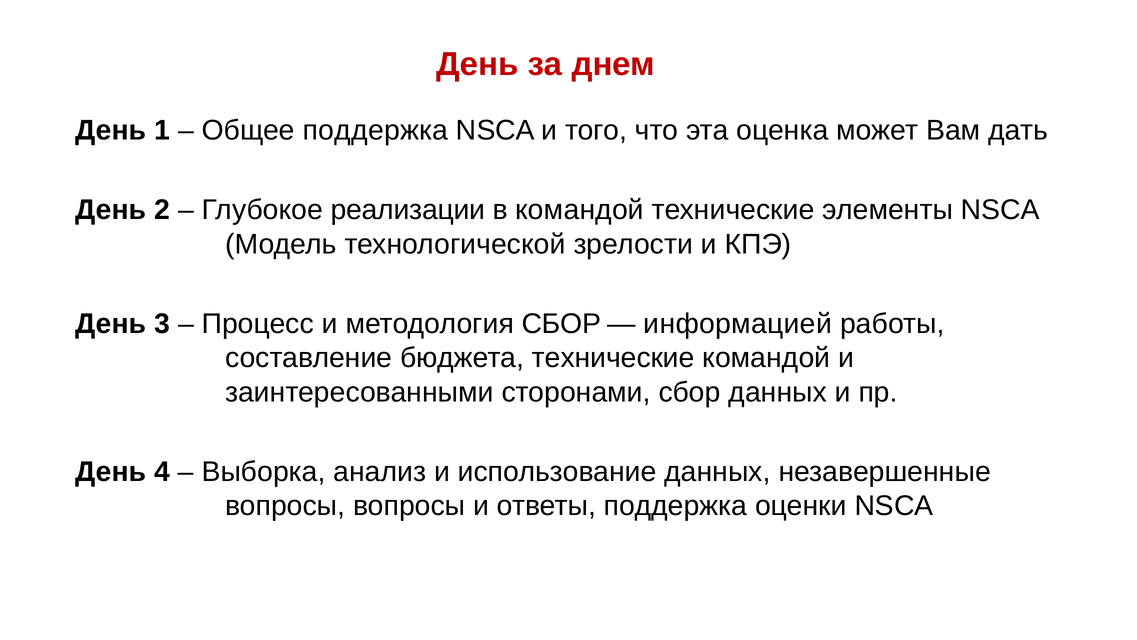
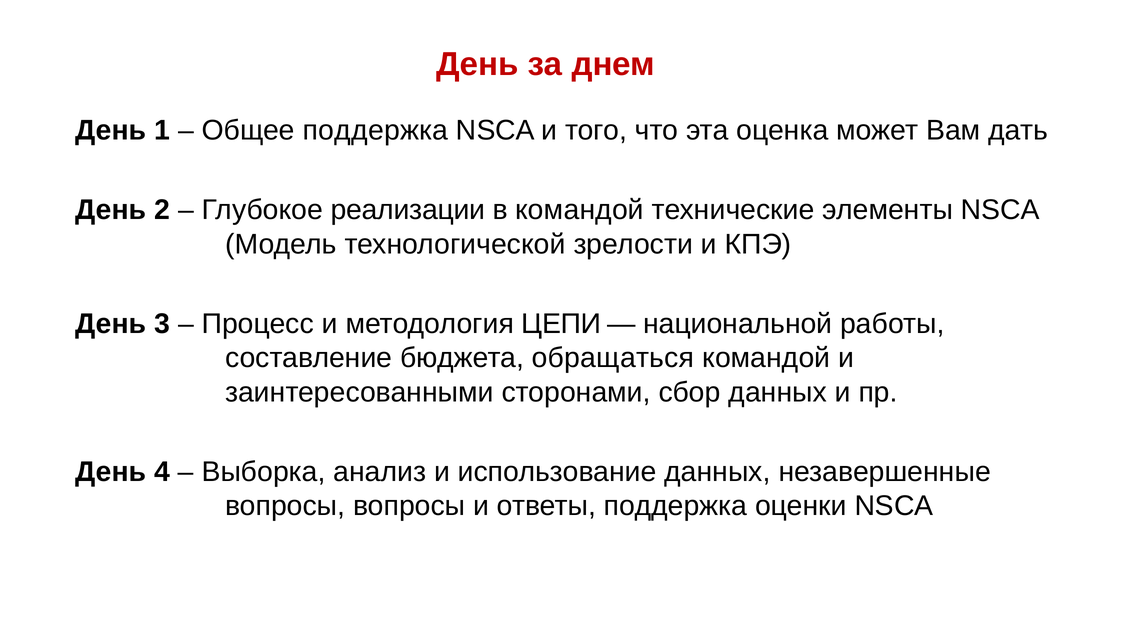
методология СБОР: СБОР -> ЦЕПИ
информацией: информацией -> национальной
бюджета технические: технические -> обращаться
